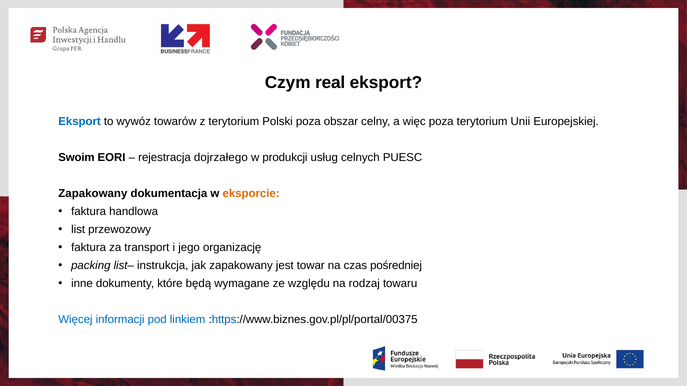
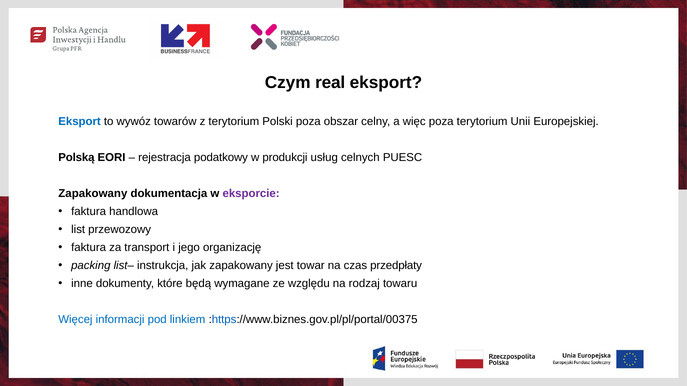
Swoim: Swoim -> Polską
dojrzałego: dojrzałego -> podatkowy
eksporcie colour: orange -> purple
pośredniej: pośredniej -> przedpłaty
